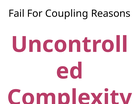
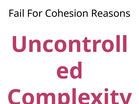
Coupling: Coupling -> Cohesion
